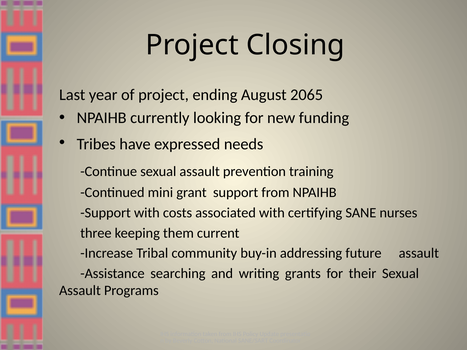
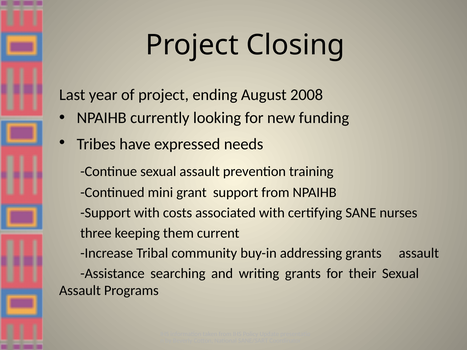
2065: 2065 -> 2008
addressing future: future -> grants
